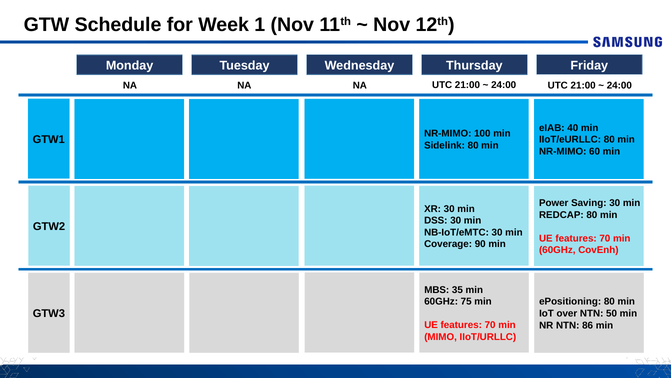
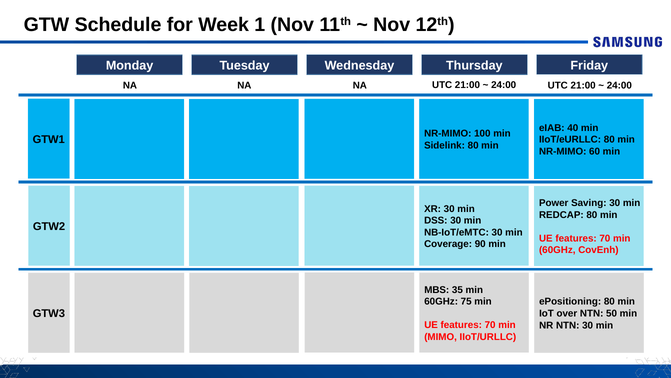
NTN 86: 86 -> 30
